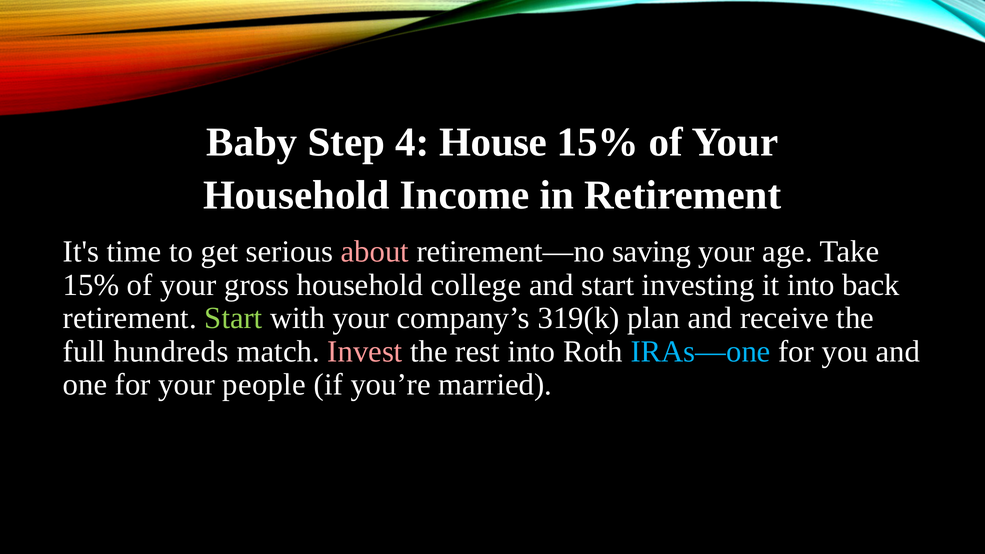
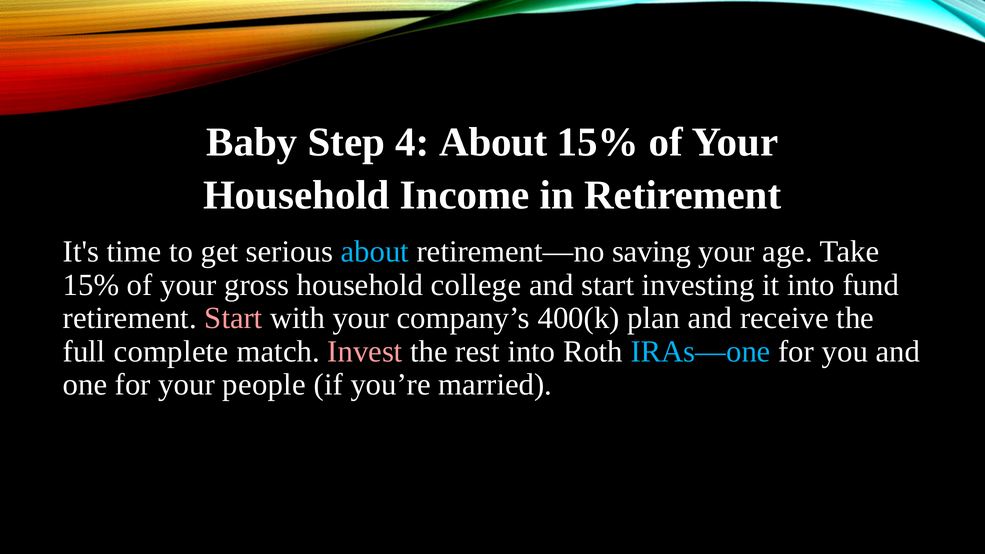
4 House: House -> About
about at (375, 252) colour: pink -> light blue
back: back -> fund
Start at (233, 318) colour: light green -> pink
319(k: 319(k -> 400(k
hundreds: hundreds -> complete
